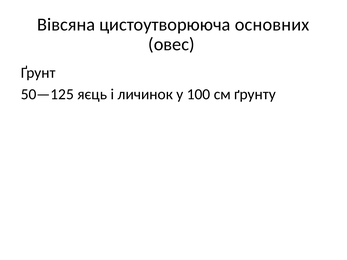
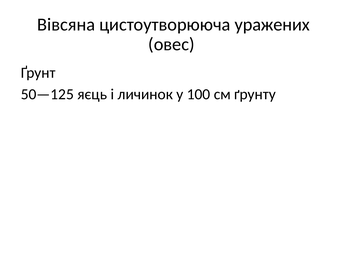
основних: основних -> уражених
